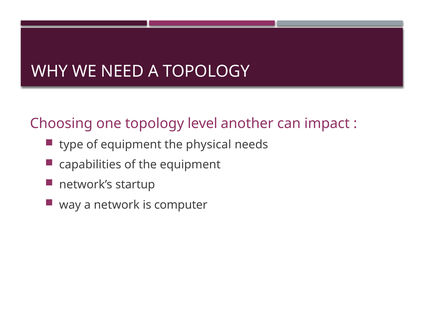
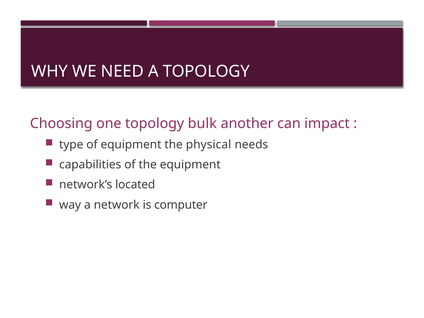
level: level -> bulk
startup: startup -> located
